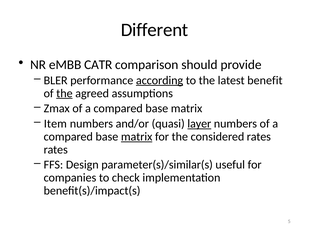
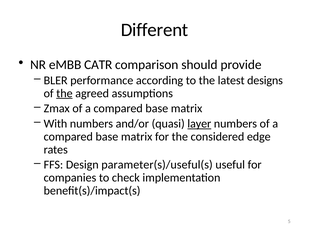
according underline: present -> none
benefit: benefit -> designs
Item: Item -> With
matrix at (137, 136) underline: present -> none
considered rates: rates -> edge
parameter(s)/similar(s: parameter(s)/similar(s -> parameter(s)/useful(s
